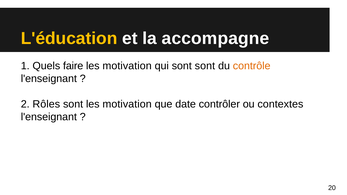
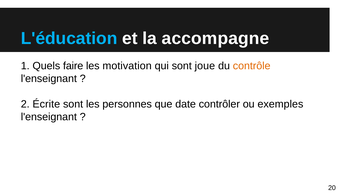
L'éducation colour: yellow -> light blue
sont sont: sont -> joue
Rôles: Rôles -> Écrite
sont les motivation: motivation -> personnes
contextes: contextes -> exemples
